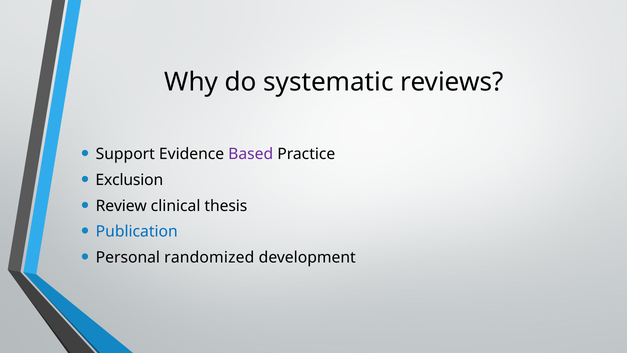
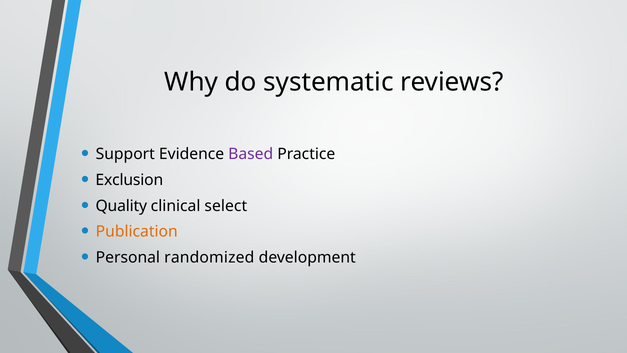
Review: Review -> Quality
thesis: thesis -> select
Publication colour: blue -> orange
